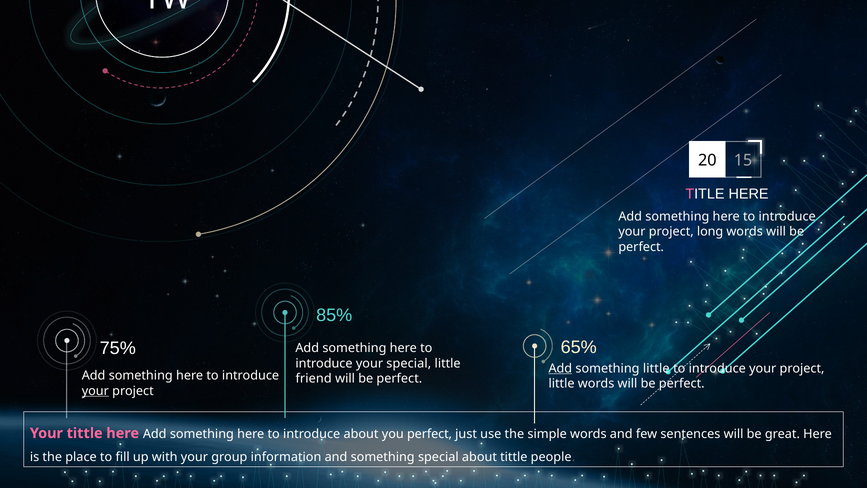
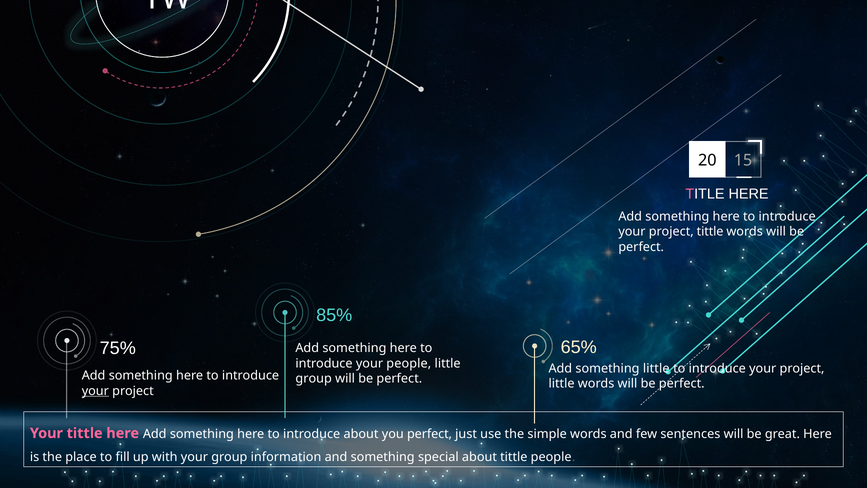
project long: long -> tittle
your special: special -> people
Add at (560, 368) underline: present -> none
friend at (314, 378): friend -> group
